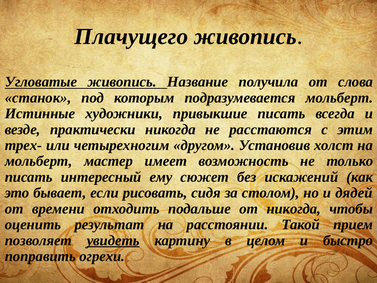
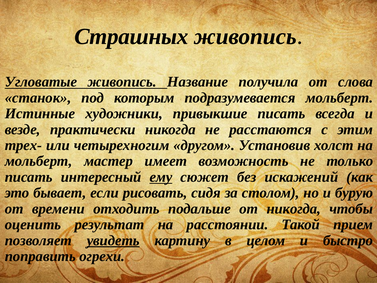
Плачущего: Плачущего -> Страшных
ему underline: none -> present
дядей: дядей -> бурую
